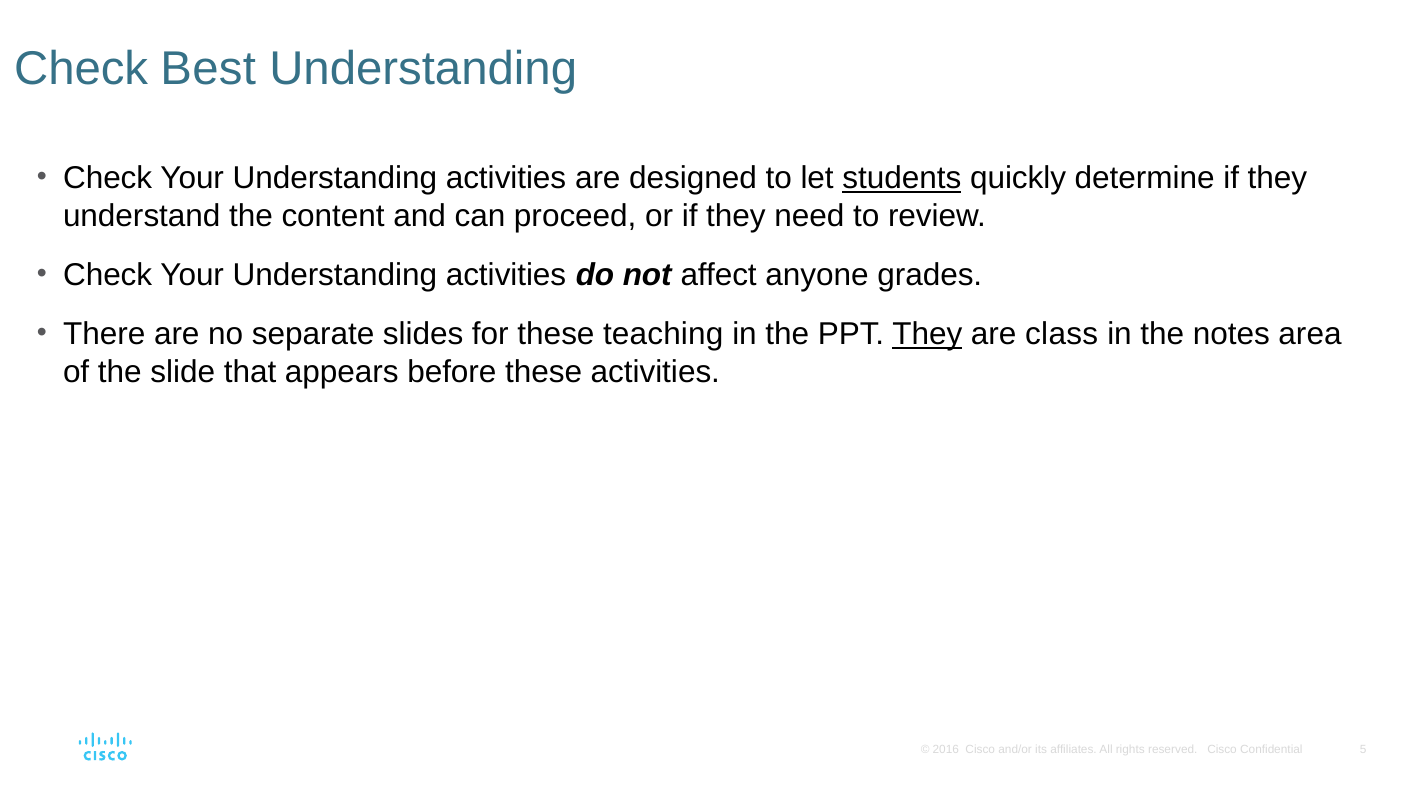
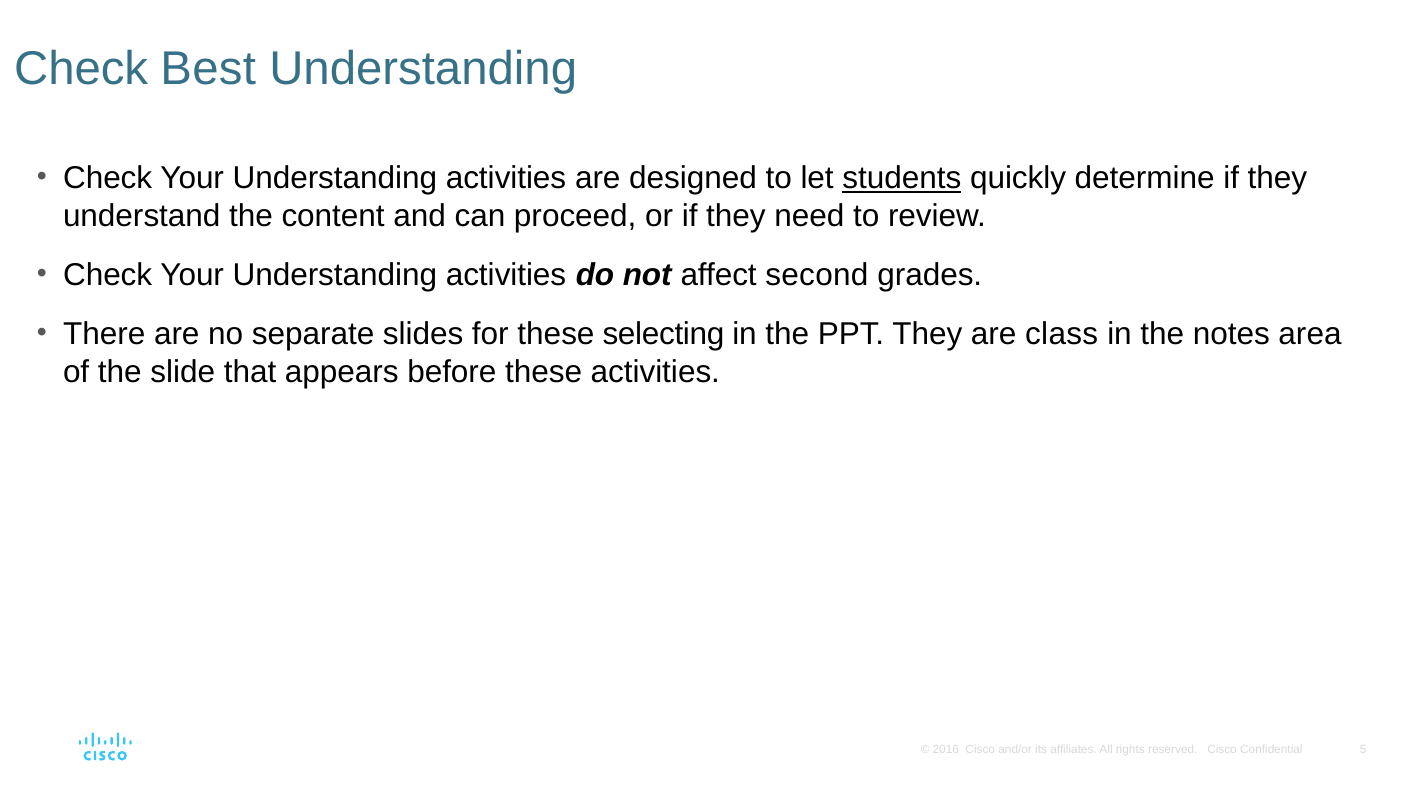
anyone: anyone -> second
teaching: teaching -> selecting
They at (927, 334) underline: present -> none
